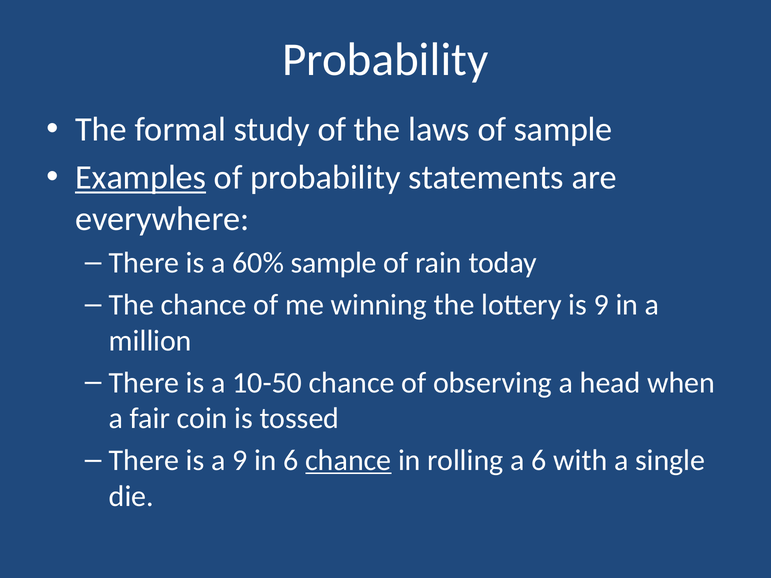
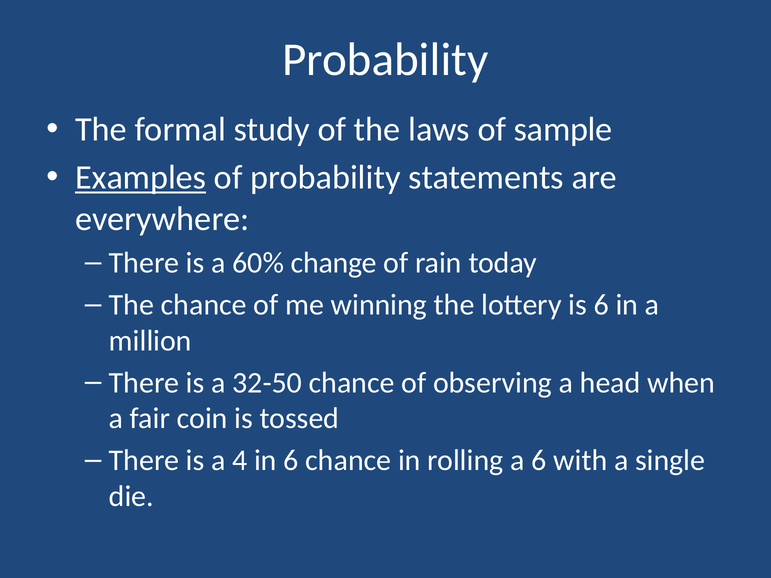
60% sample: sample -> change
is 9: 9 -> 6
10-50: 10-50 -> 32-50
a 9: 9 -> 4
chance at (348, 461) underline: present -> none
